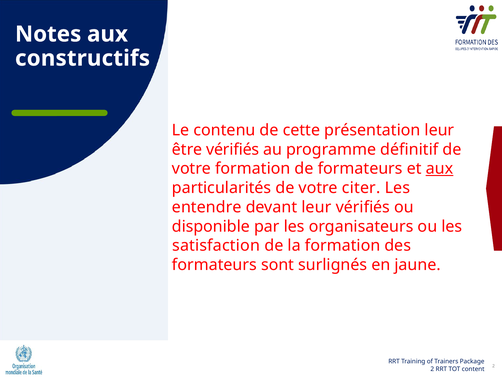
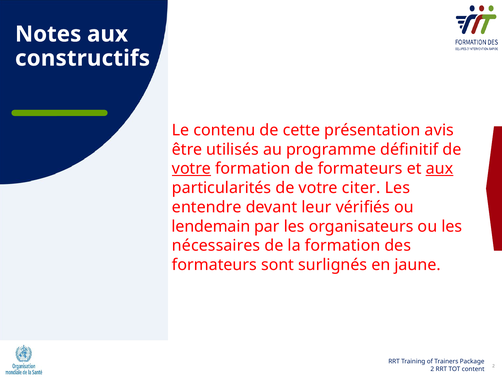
présentation leur: leur -> avis
être vérifiés: vérifiés -> utilisés
votre at (191, 168) underline: none -> present
disponible: disponible -> lendemain
satisfaction: satisfaction -> nécessaires
